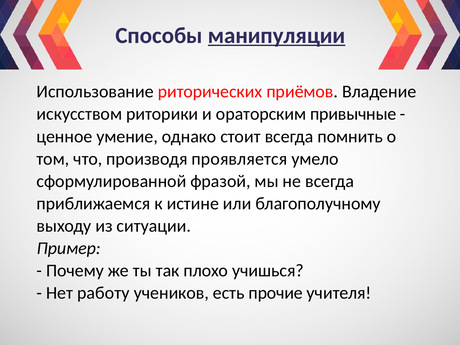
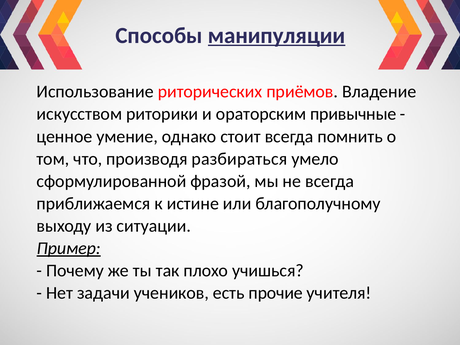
проявляется: проявляется -> разбираться
Пример underline: none -> present
работу: работу -> задачи
